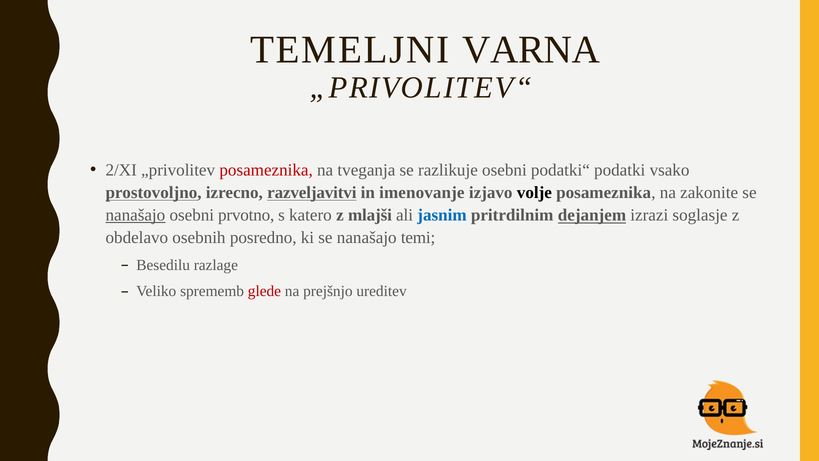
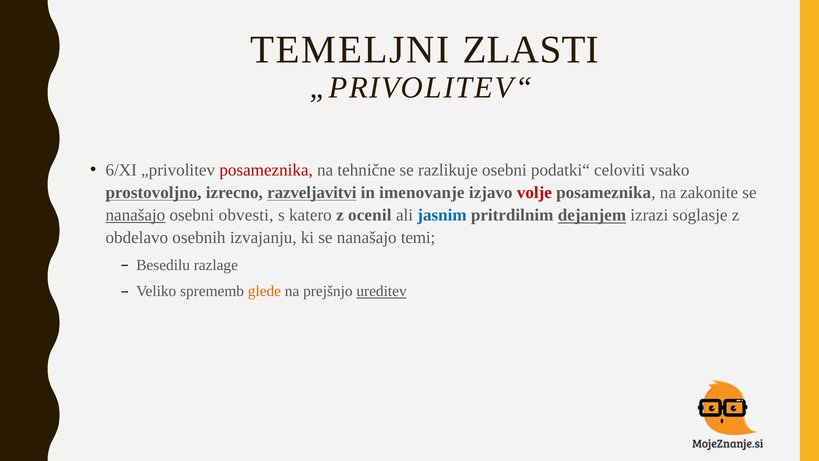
VARNA: VARNA -> ZLASTI
2/XI: 2/XI -> 6/XI
tveganja: tveganja -> tehnične
podatki: podatki -> celoviti
volje colour: black -> red
prvotno: prvotno -> obvesti
mlajši: mlajši -> ocenil
posredno: posredno -> izvajanju
glede colour: red -> orange
ureditev underline: none -> present
